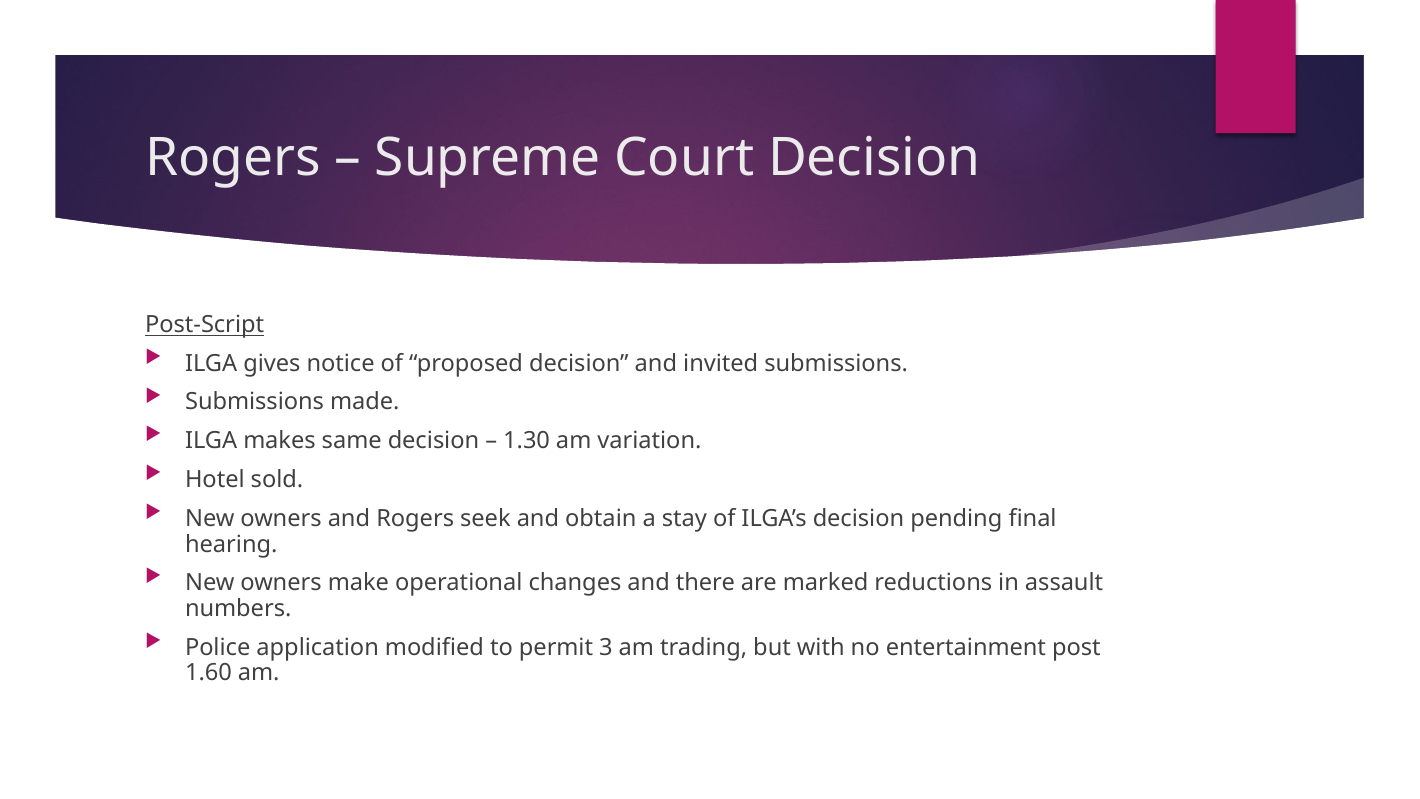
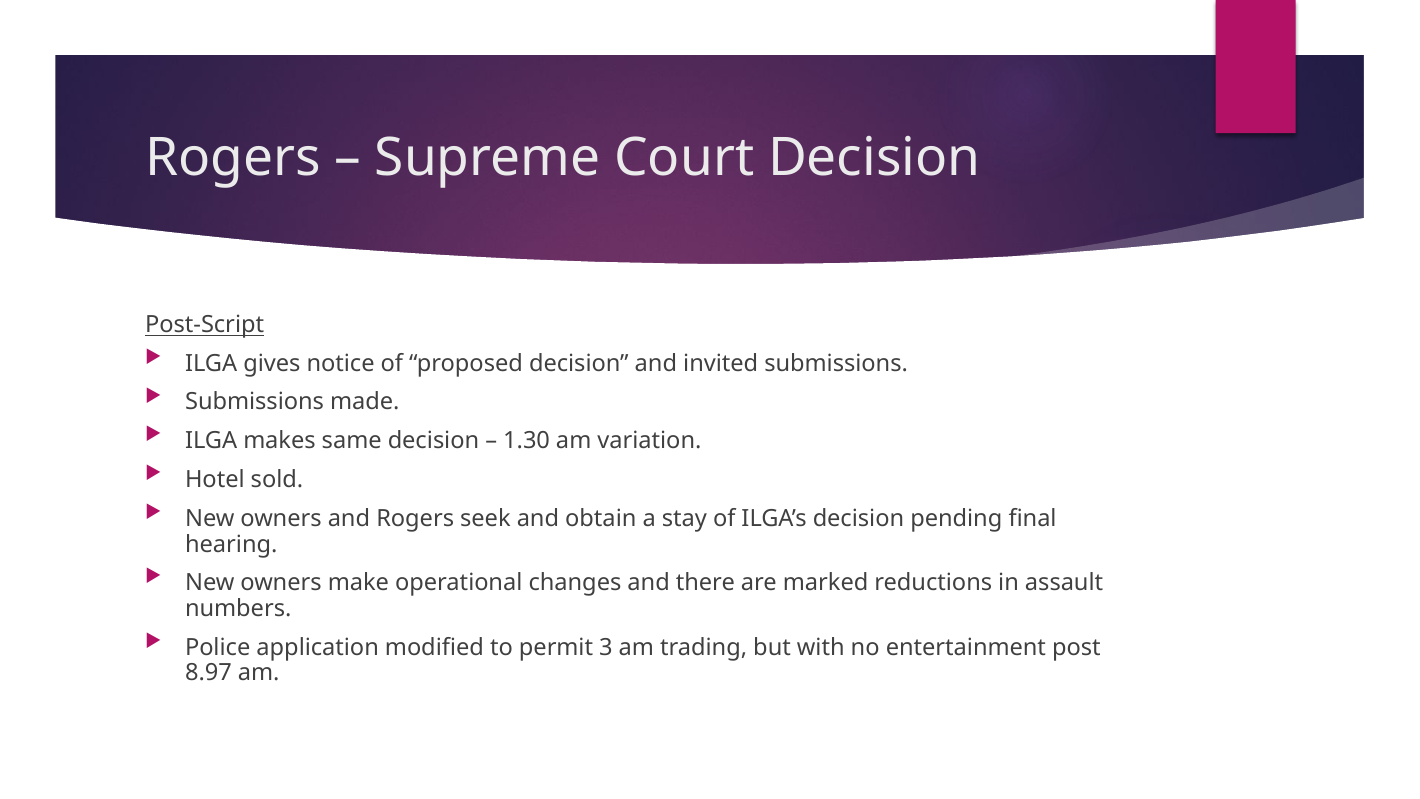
1.60: 1.60 -> 8.97
